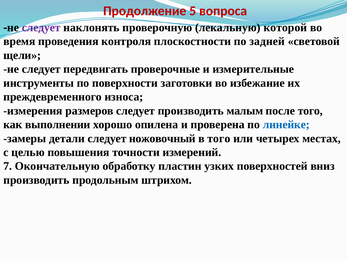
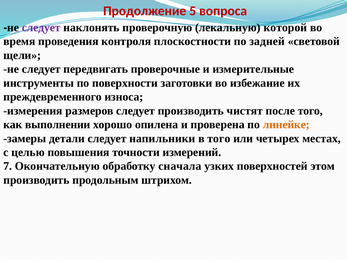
малым: малым -> чистят
линейке colour: blue -> orange
ножовочный: ножовочный -> напильники
пластин: пластин -> сначала
вниз: вниз -> этом
